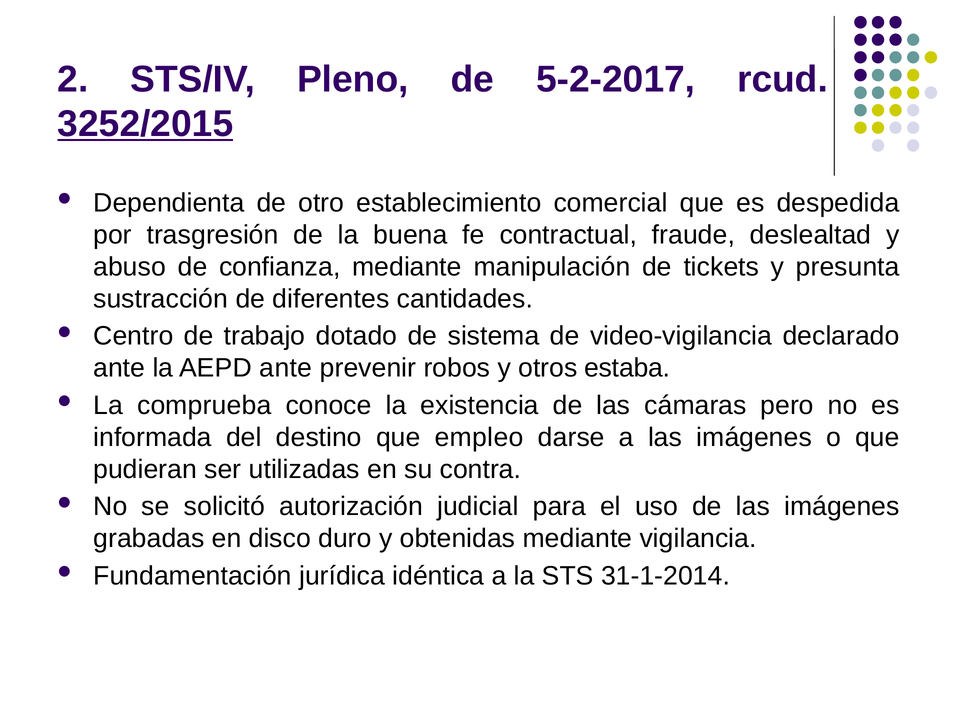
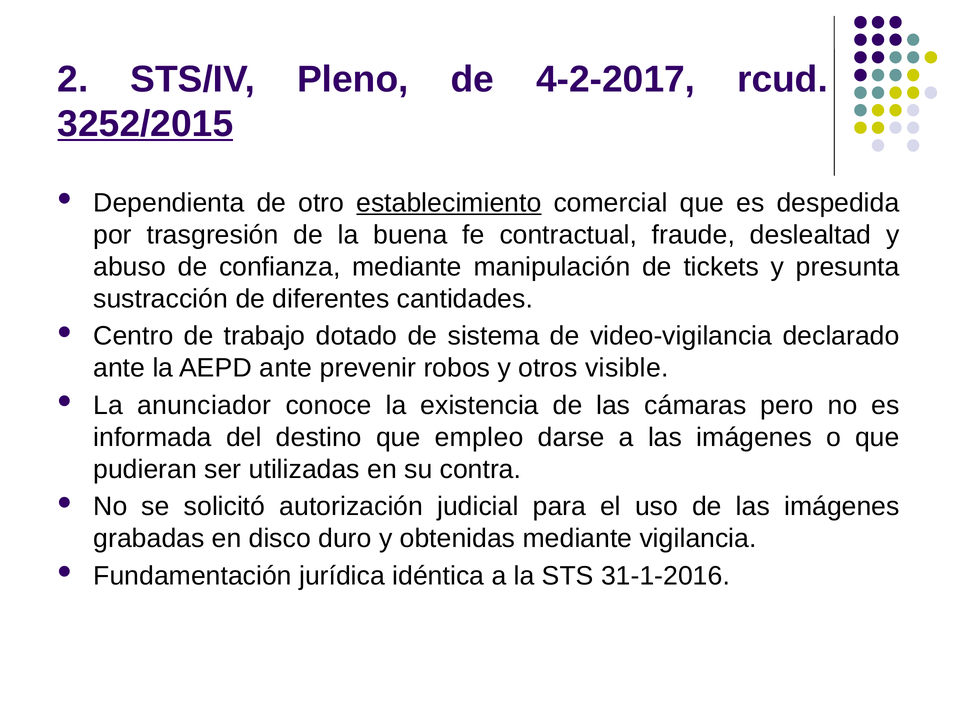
5-2-2017: 5-2-2017 -> 4-2-2017
establecimiento underline: none -> present
estaba: estaba -> visible
comprueba: comprueba -> anunciador
31-1-2014: 31-1-2014 -> 31-1-2016
